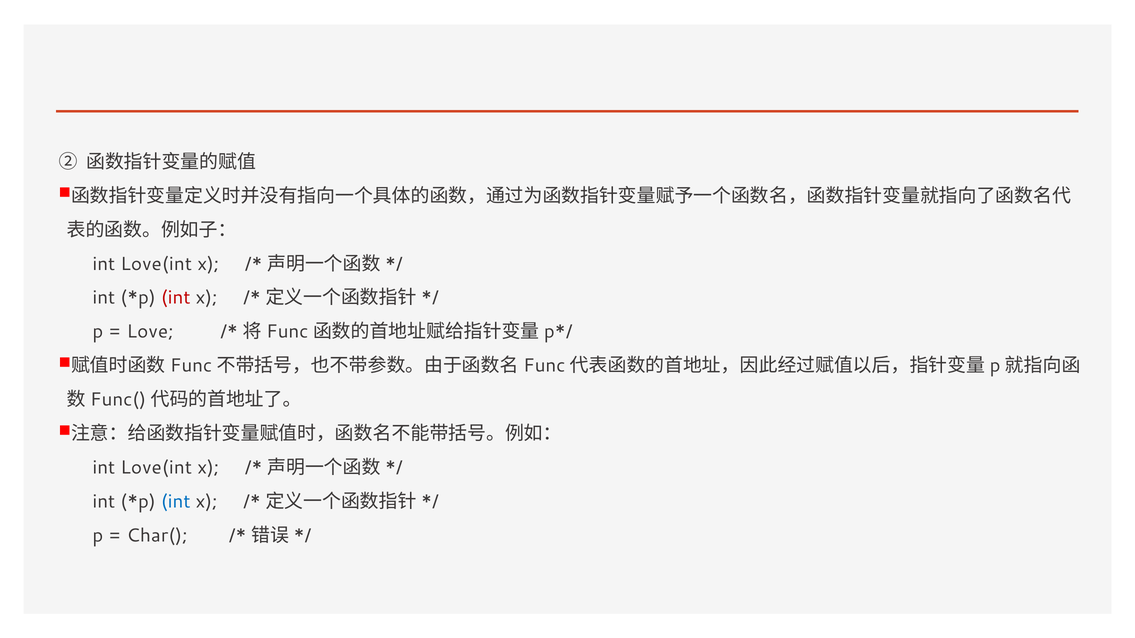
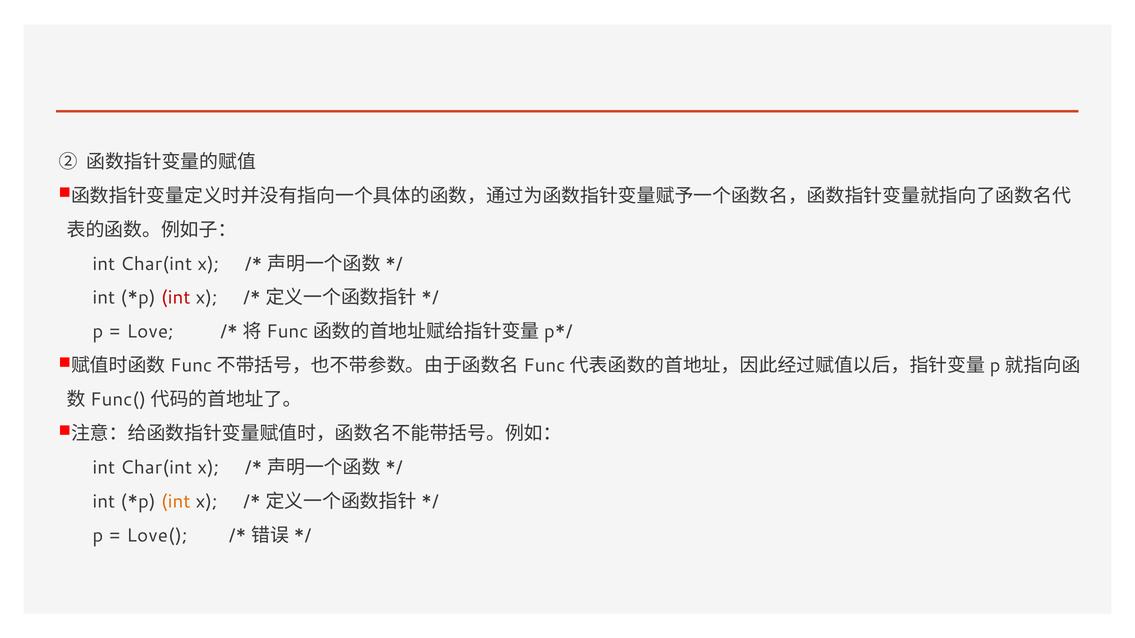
Love(int at (156, 264): Love(int -> Char(int
Love(int at (156, 468): Love(int -> Char(int
int at (176, 502) colour: blue -> orange
Char(: Char( -> Love(
